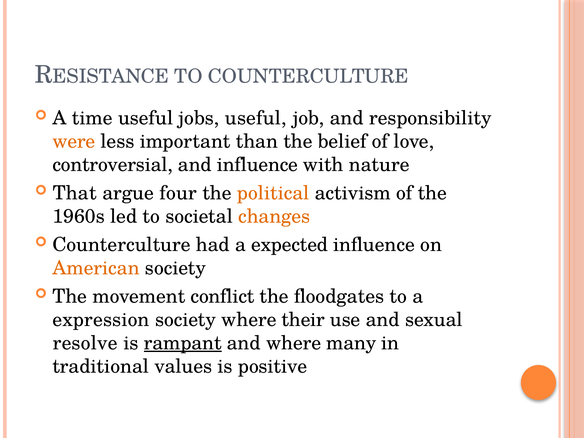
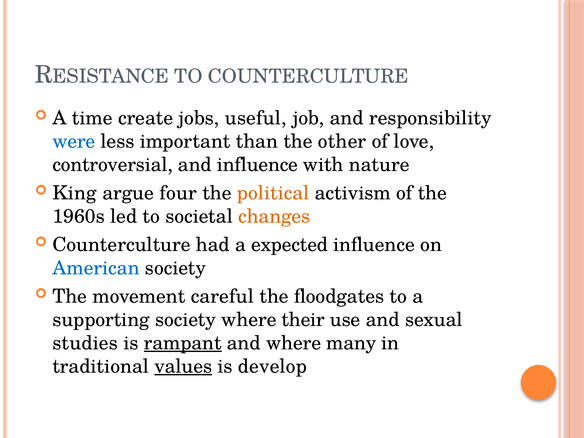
time useful: useful -> create
were colour: orange -> blue
belief: belief -> other
That: That -> King
American colour: orange -> blue
conflict: conflict -> careful
expression: expression -> supporting
resolve: resolve -> studies
values underline: none -> present
positive: positive -> develop
